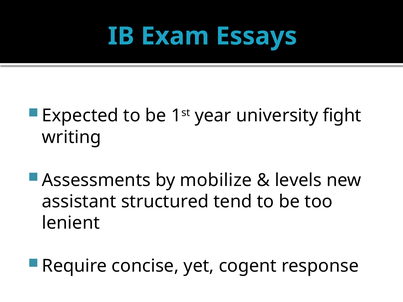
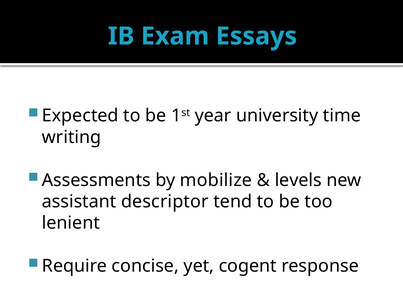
fight: fight -> time
structured: structured -> descriptor
